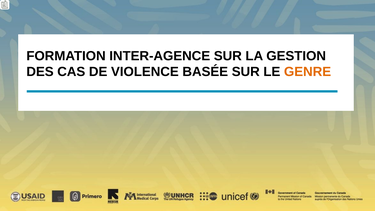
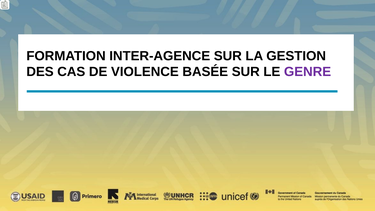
GENRE at (308, 72) colour: orange -> purple
